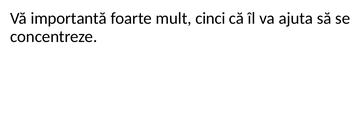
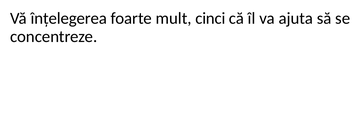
importantă: importantă -> înțelegerea
